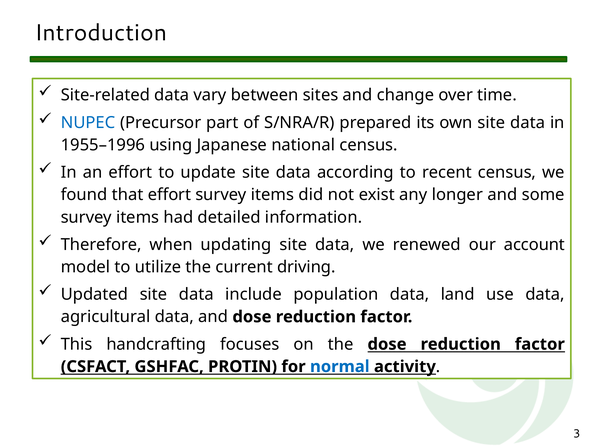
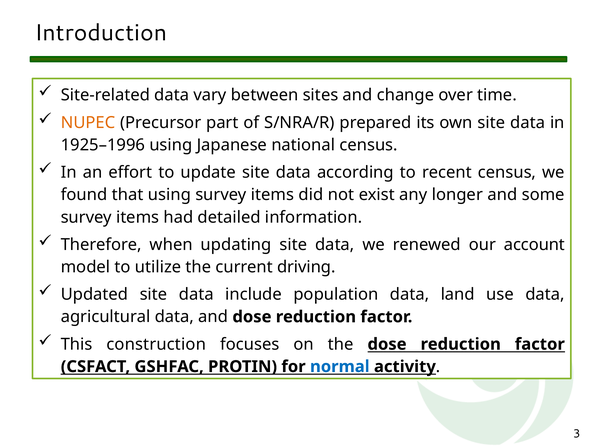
NUPEC colour: blue -> orange
1955–1996: 1955–1996 -> 1925–1996
that effort: effort -> using
handcrafting: handcrafting -> construction
